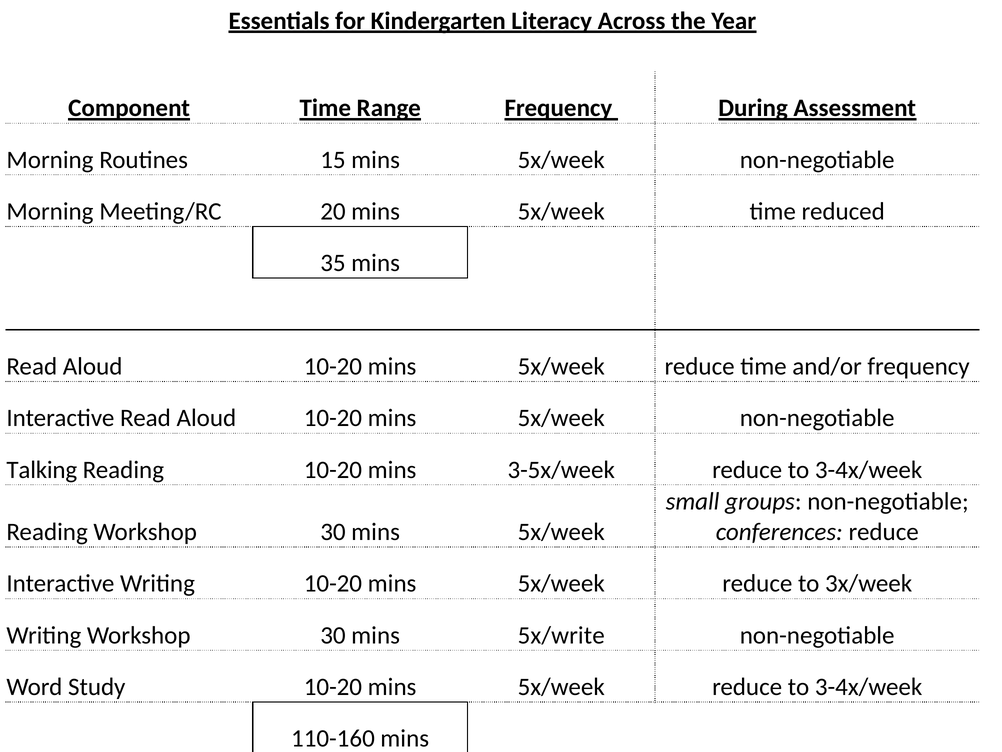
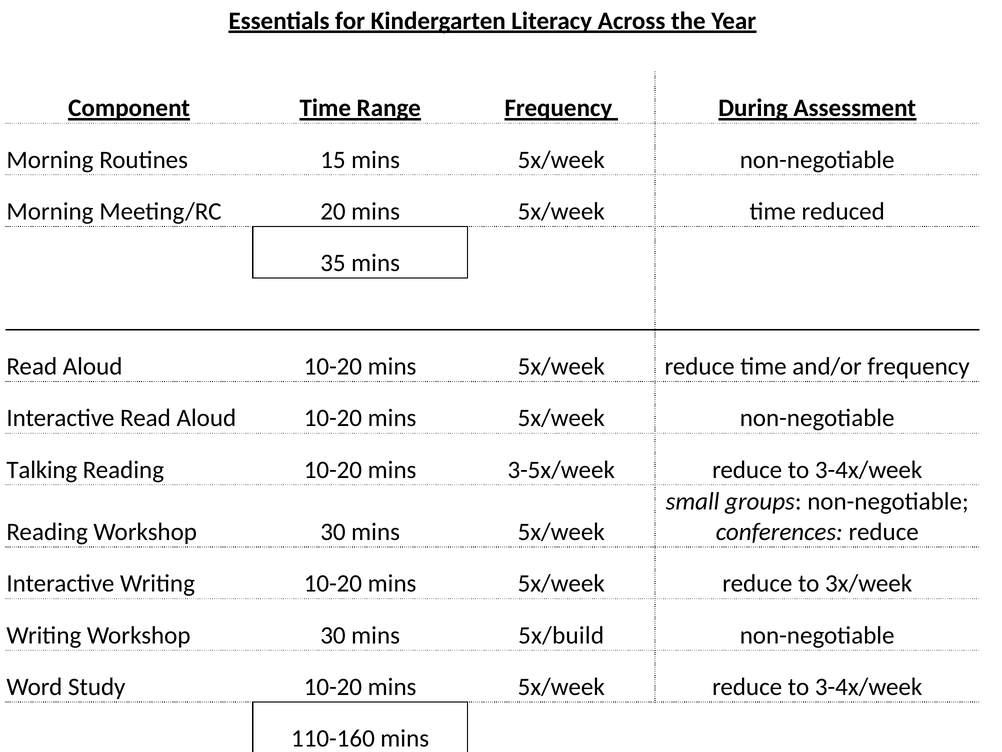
5x/write: 5x/write -> 5x/build
